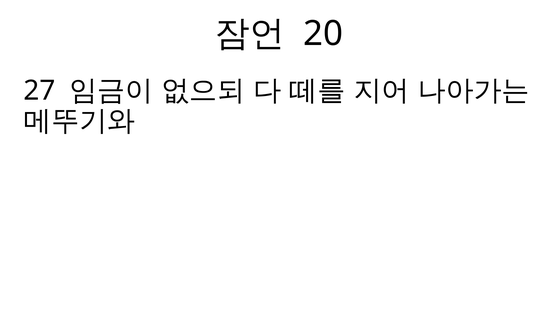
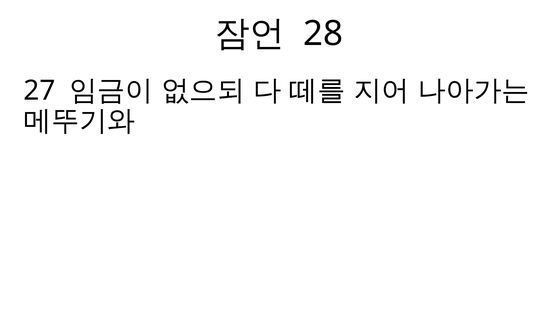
20: 20 -> 28
